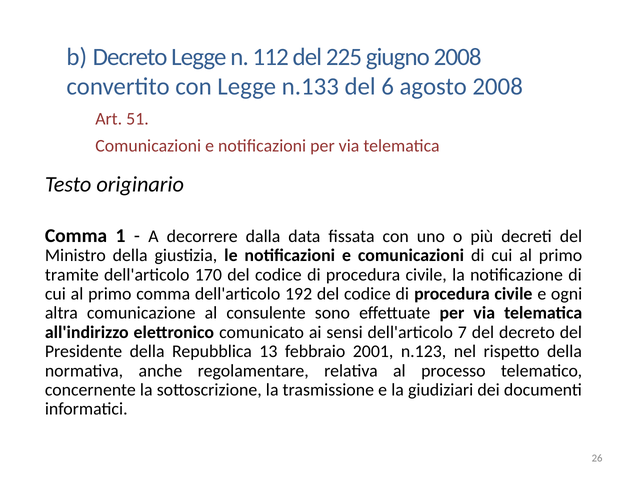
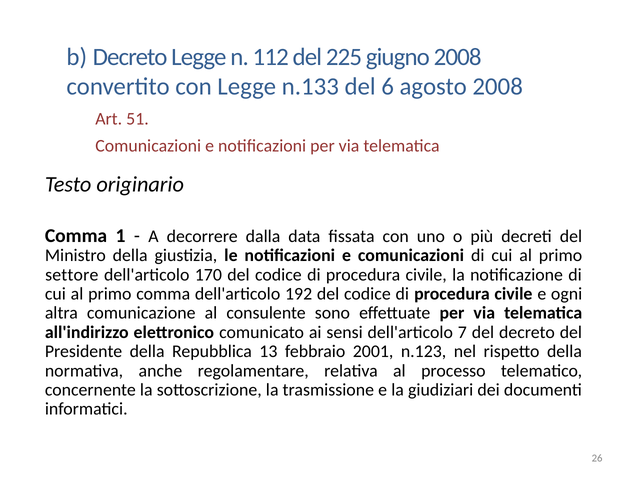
tramite: tramite -> settore
